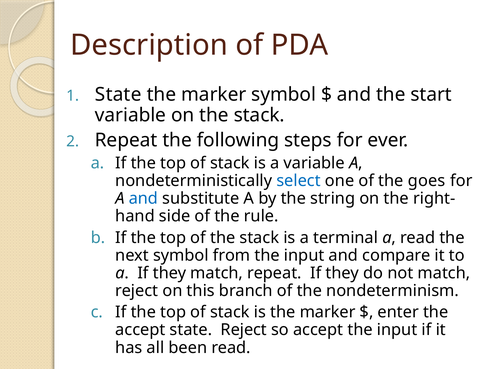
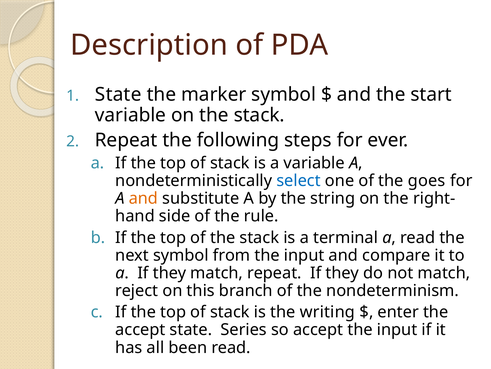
and at (143, 198) colour: blue -> orange
is the marker: marker -> writing
state Reject: Reject -> Series
